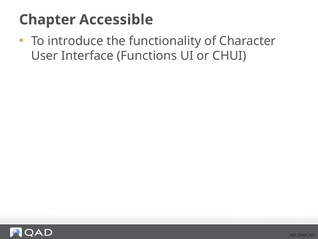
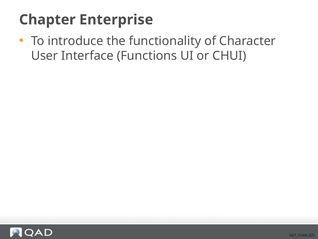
Accessible: Accessible -> Enterprise
